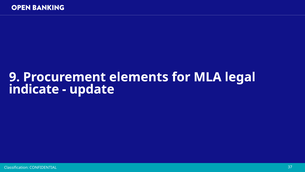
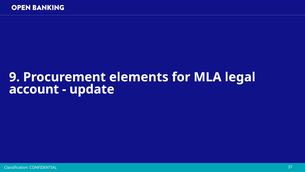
indicate: indicate -> account
